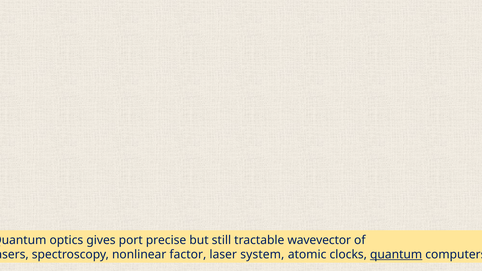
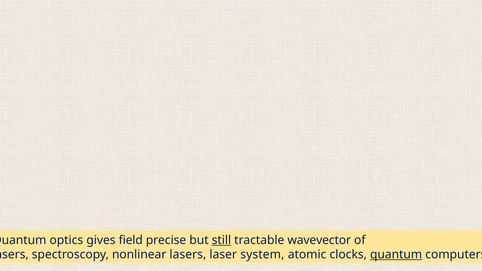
port: port -> field
still underline: none -> present
nonlinear factor: factor -> lasers
